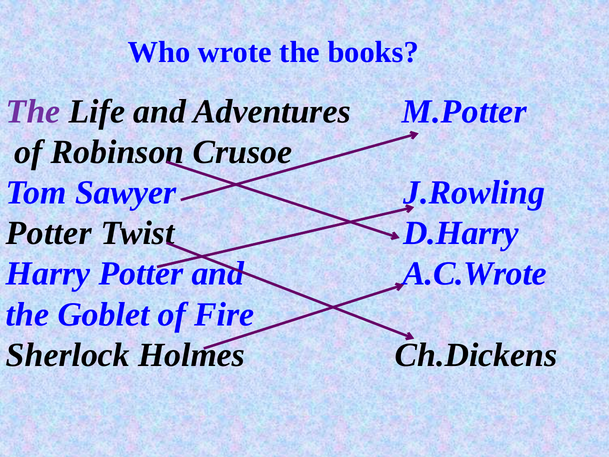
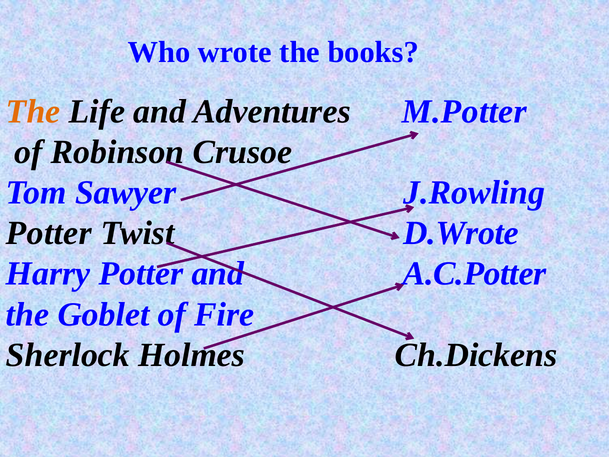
The at (33, 111) colour: purple -> orange
D.Harry: D.Harry -> D.Wrote
A.C.Wrote: A.C.Wrote -> A.C.Potter
